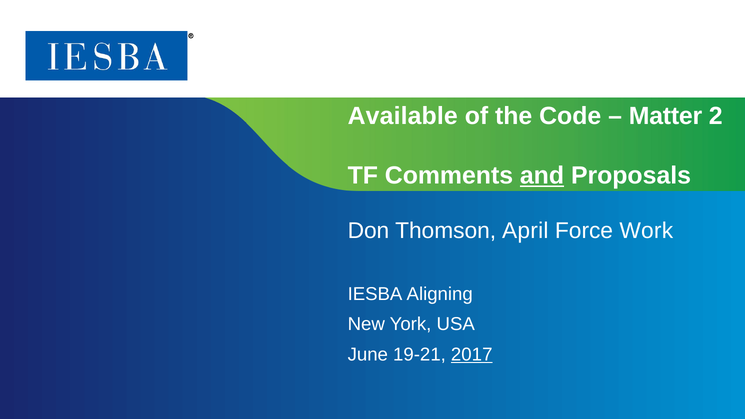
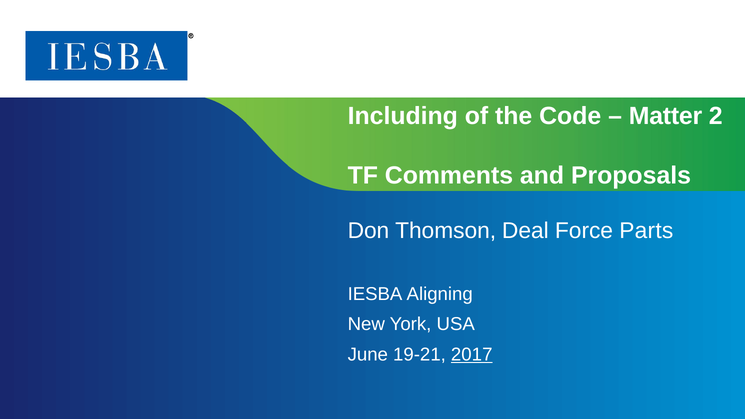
Available: Available -> Including
and at (542, 176) underline: present -> none
April: April -> Deal
Work: Work -> Parts
